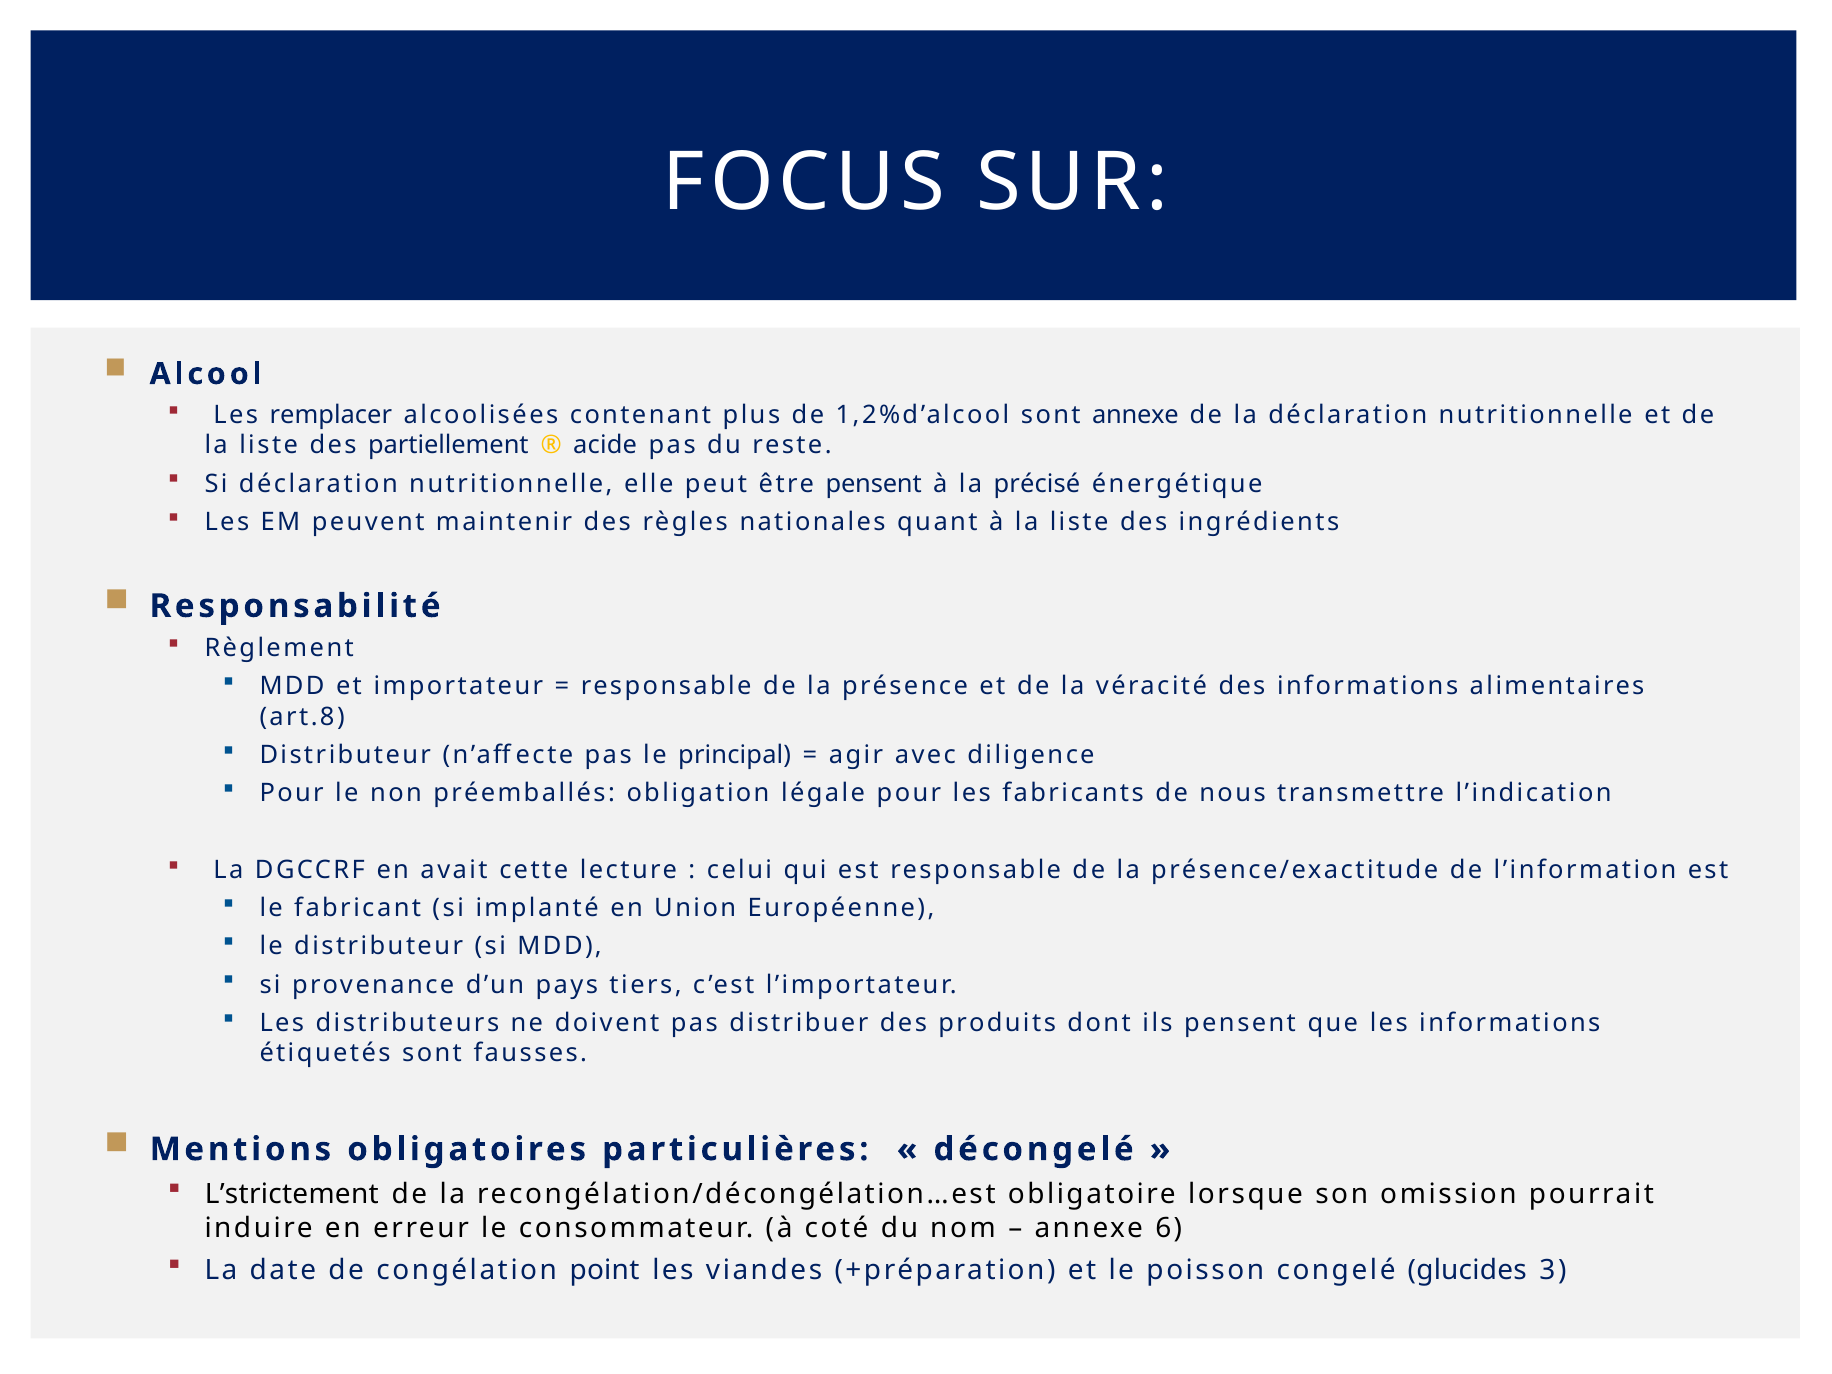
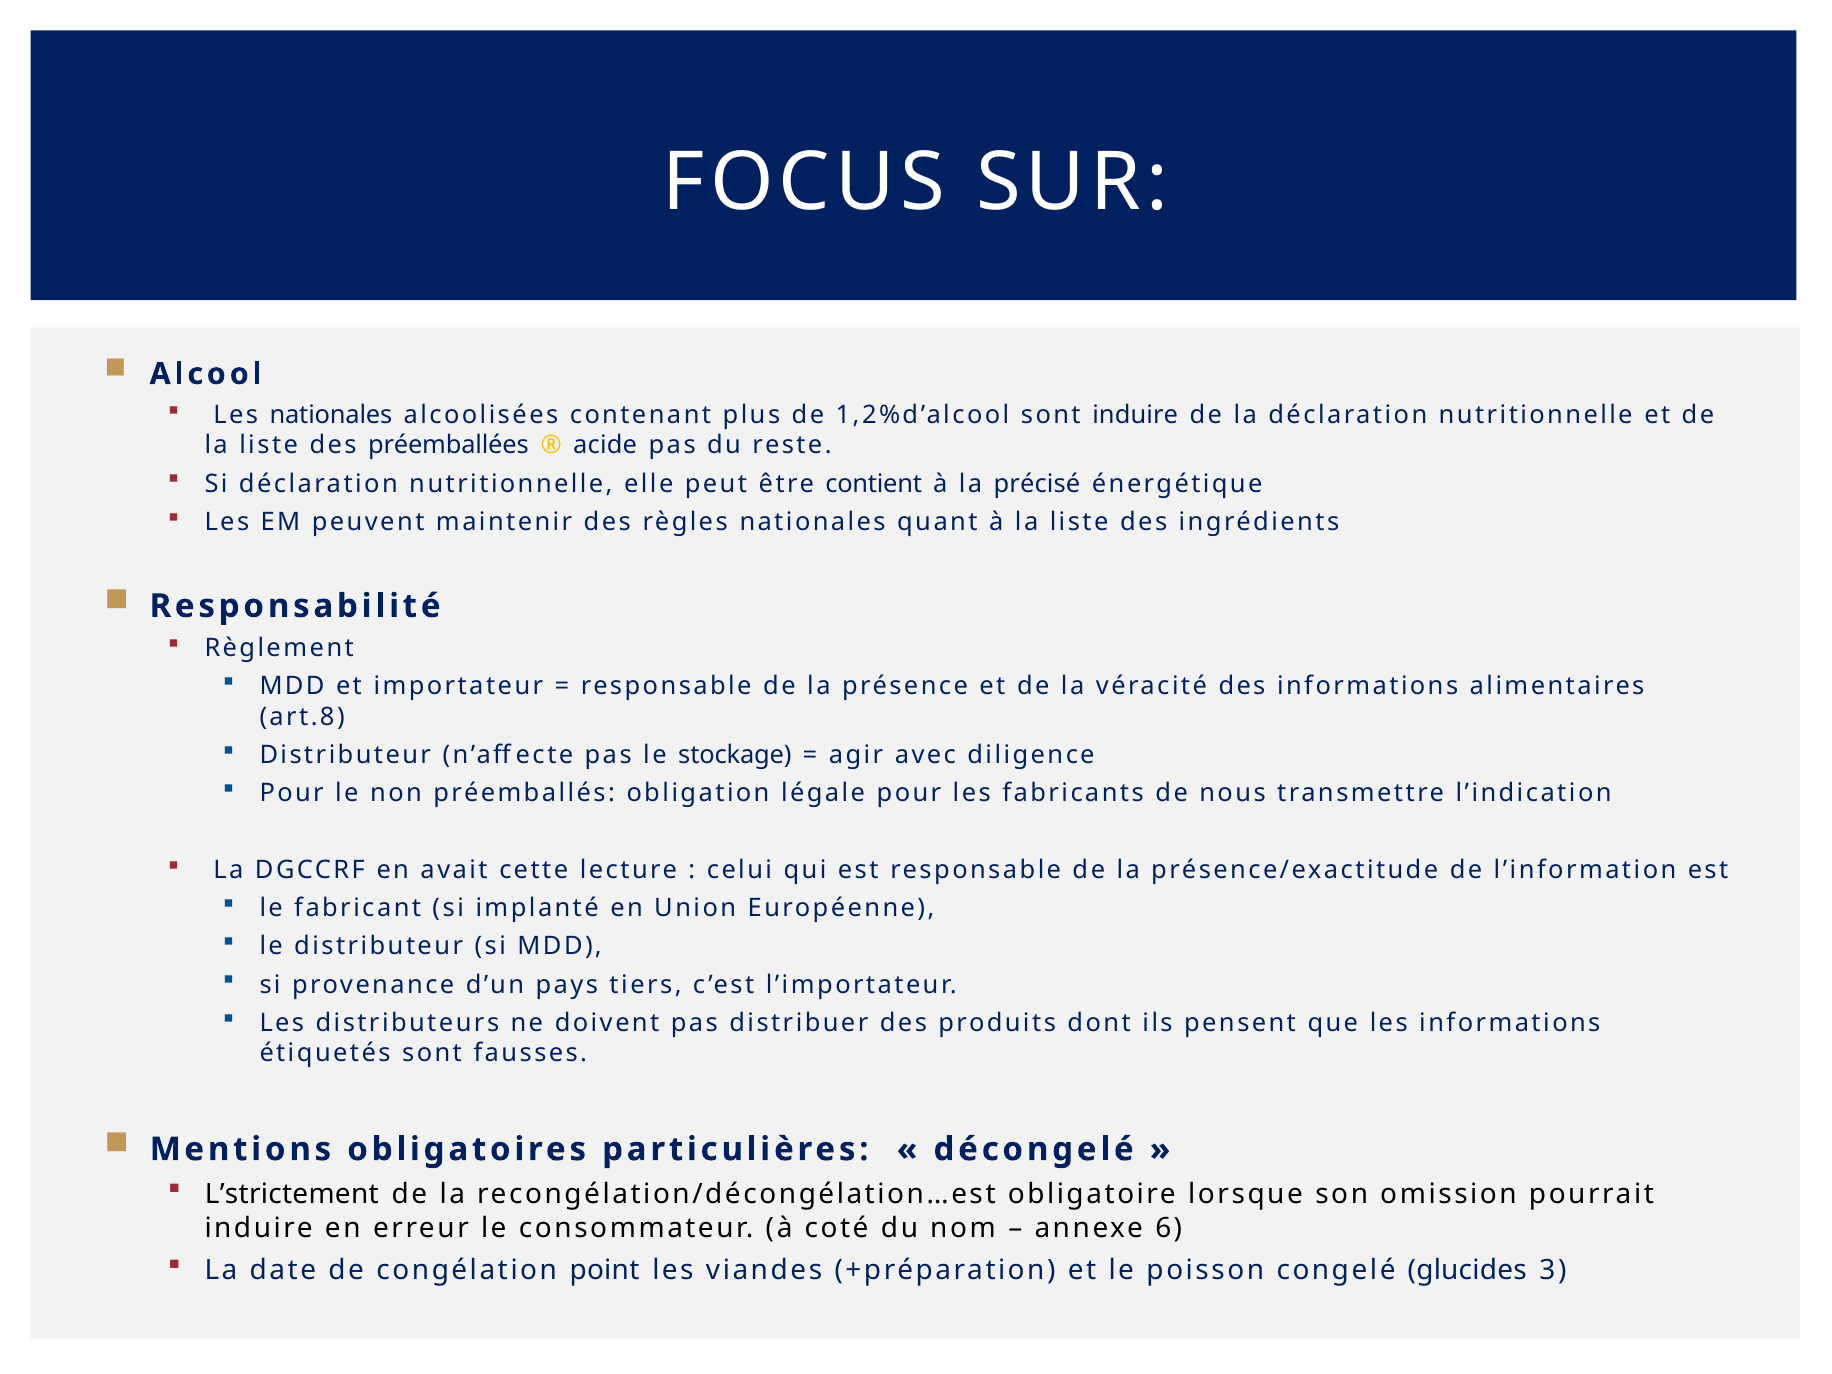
Les remplacer: remplacer -> nationales
sont annexe: annexe -> induire
partiellement: partiellement -> préemballées
être pensent: pensent -> contient
principal: principal -> stockage
